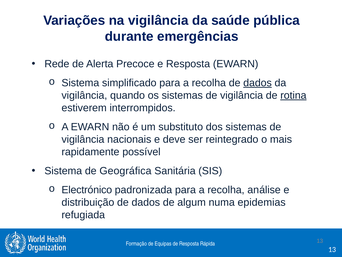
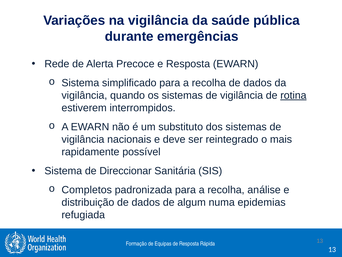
dados at (258, 83) underline: present -> none
Geográfica: Geográfica -> Direccionar
Electrónico: Electrónico -> Completos
